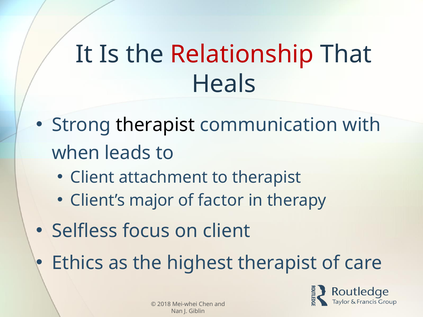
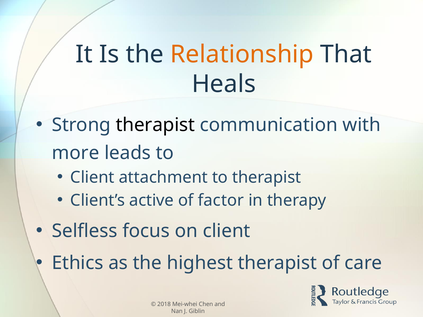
Relationship colour: red -> orange
when: when -> more
major: major -> active
